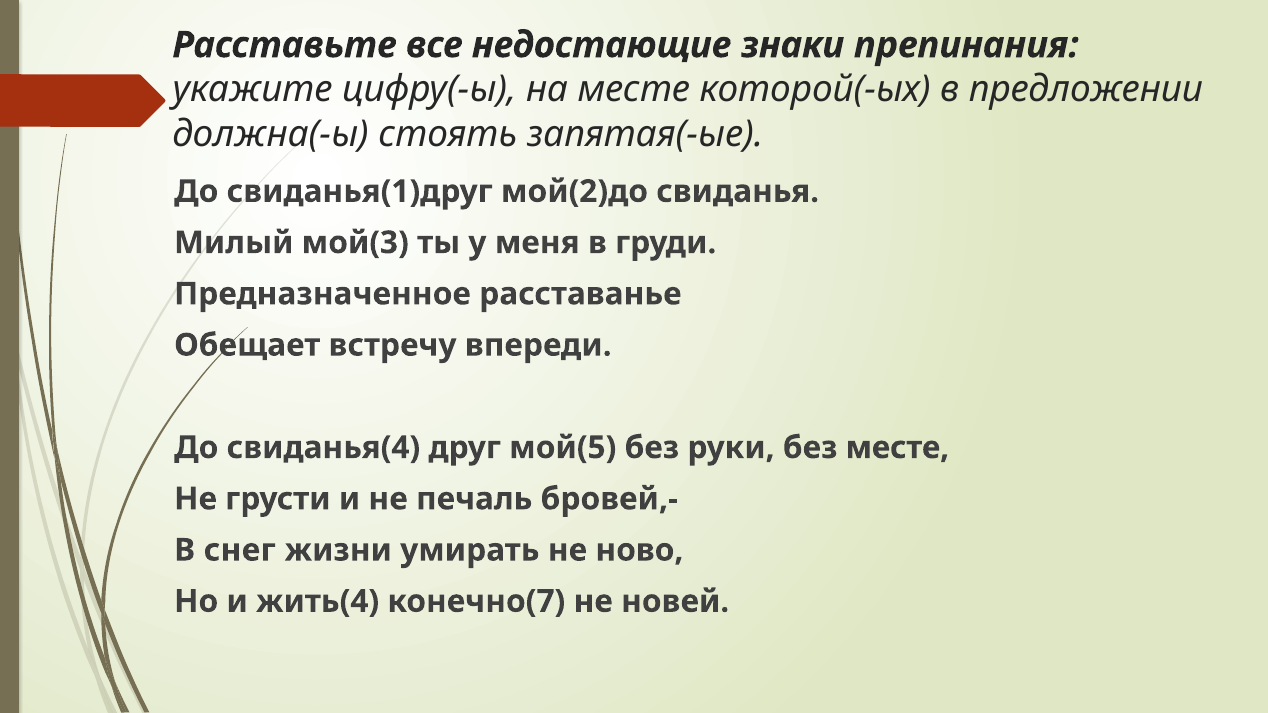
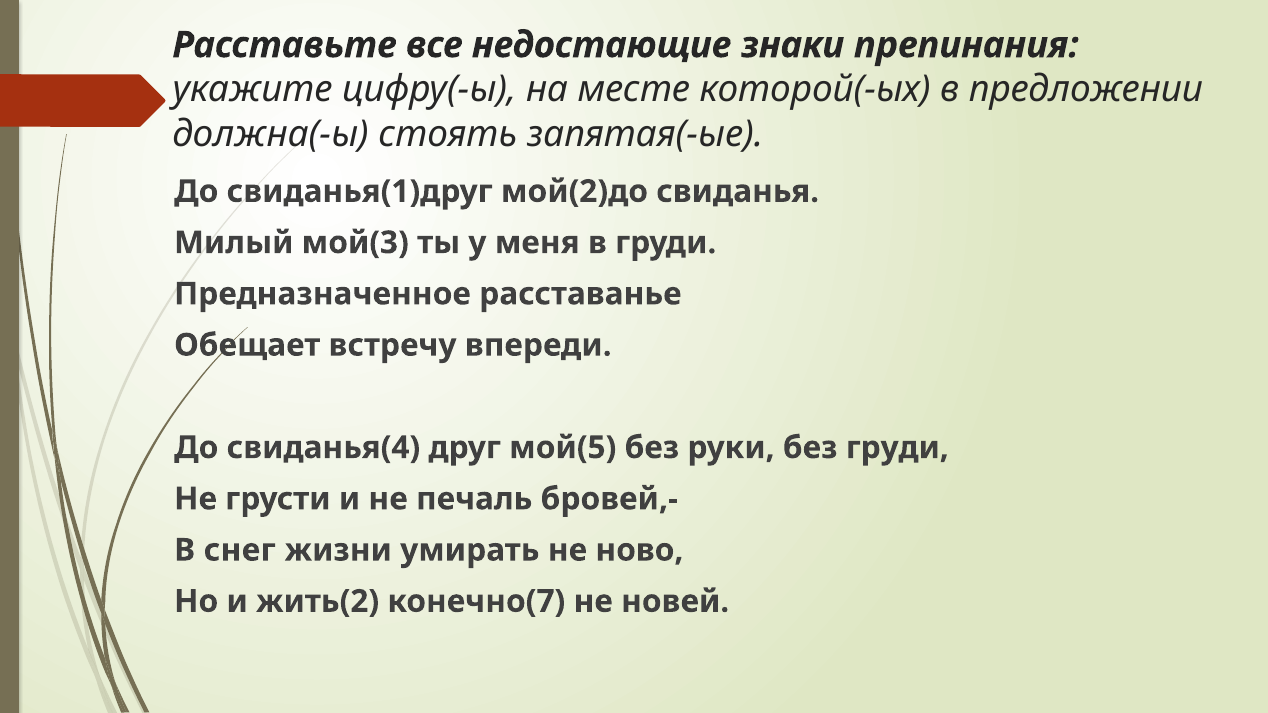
без месте: месте -> груди
жить(4: жить(4 -> жить(2
